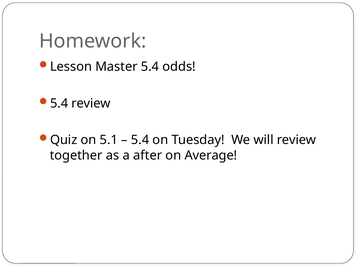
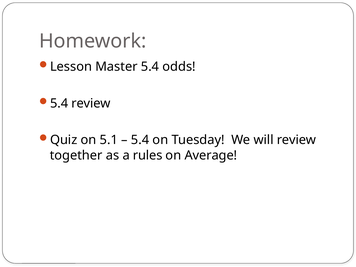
after: after -> rules
